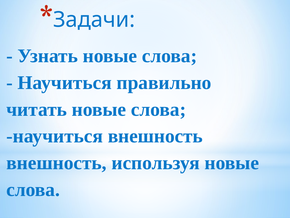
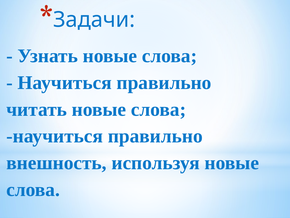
внешность at (155, 136): внешность -> правильно
